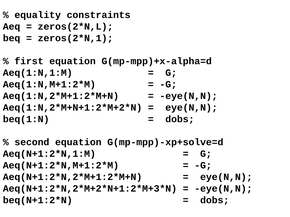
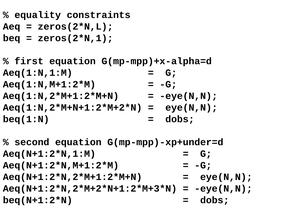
G(mp-mpp)-xp+solve=d: G(mp-mpp)-xp+solve=d -> G(mp-mpp)-xp+under=d
